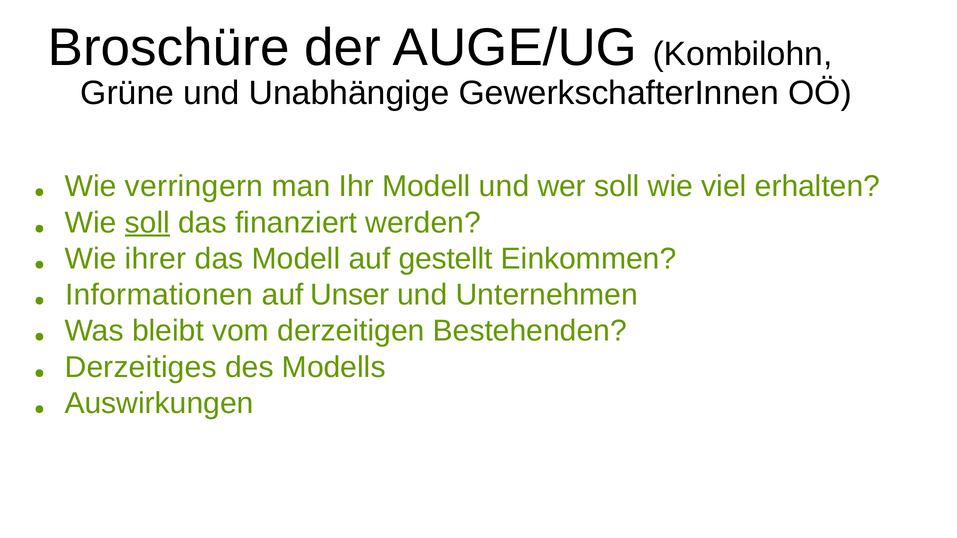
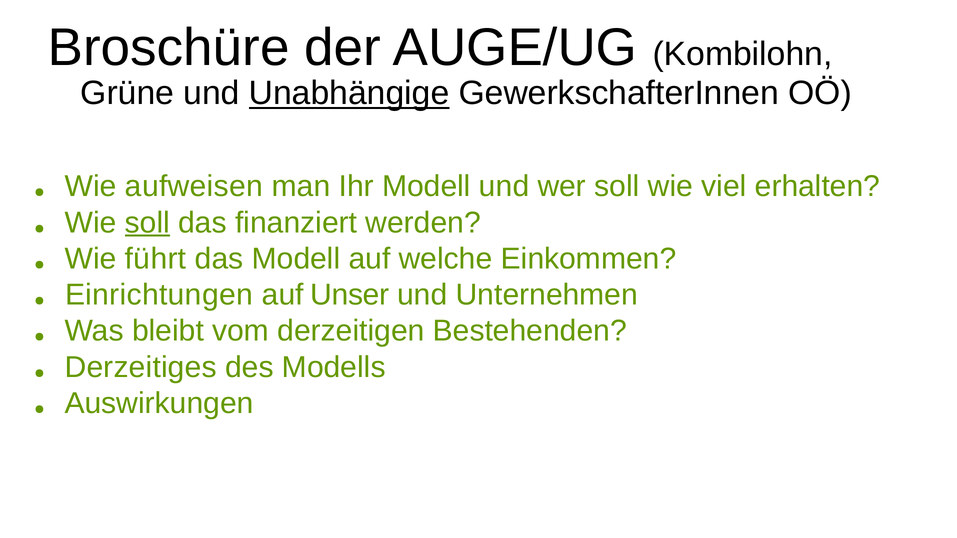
Unabhängige underline: none -> present
verringern: verringern -> aufweisen
ihrer: ihrer -> führt
gestellt: gestellt -> welche
Informationen: Informationen -> Einrichtungen
